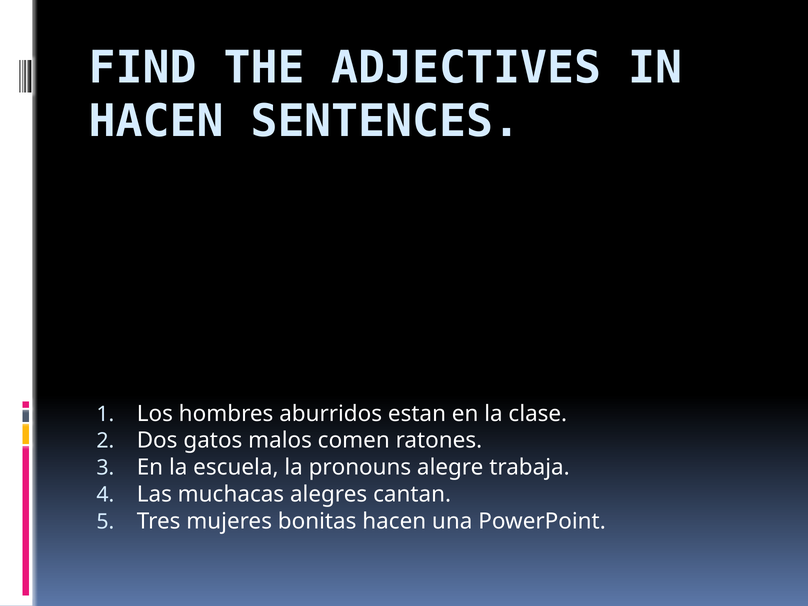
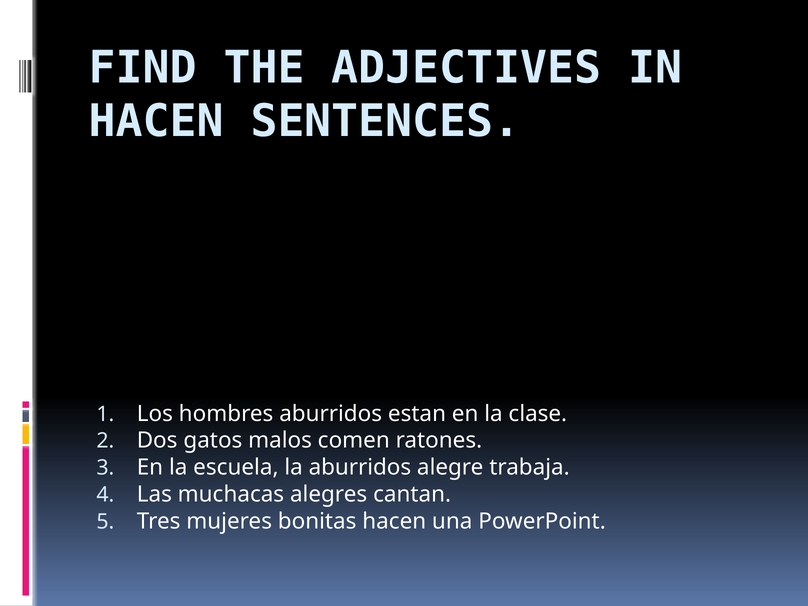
la pronouns: pronouns -> aburridos
